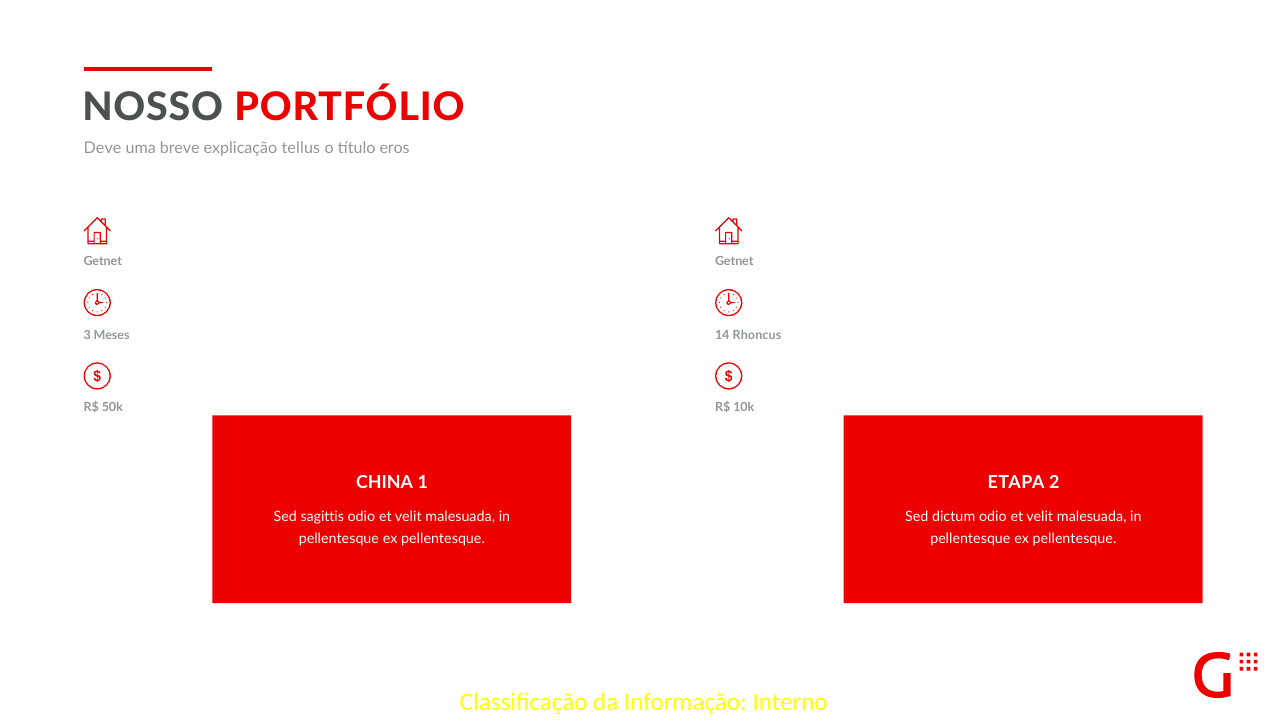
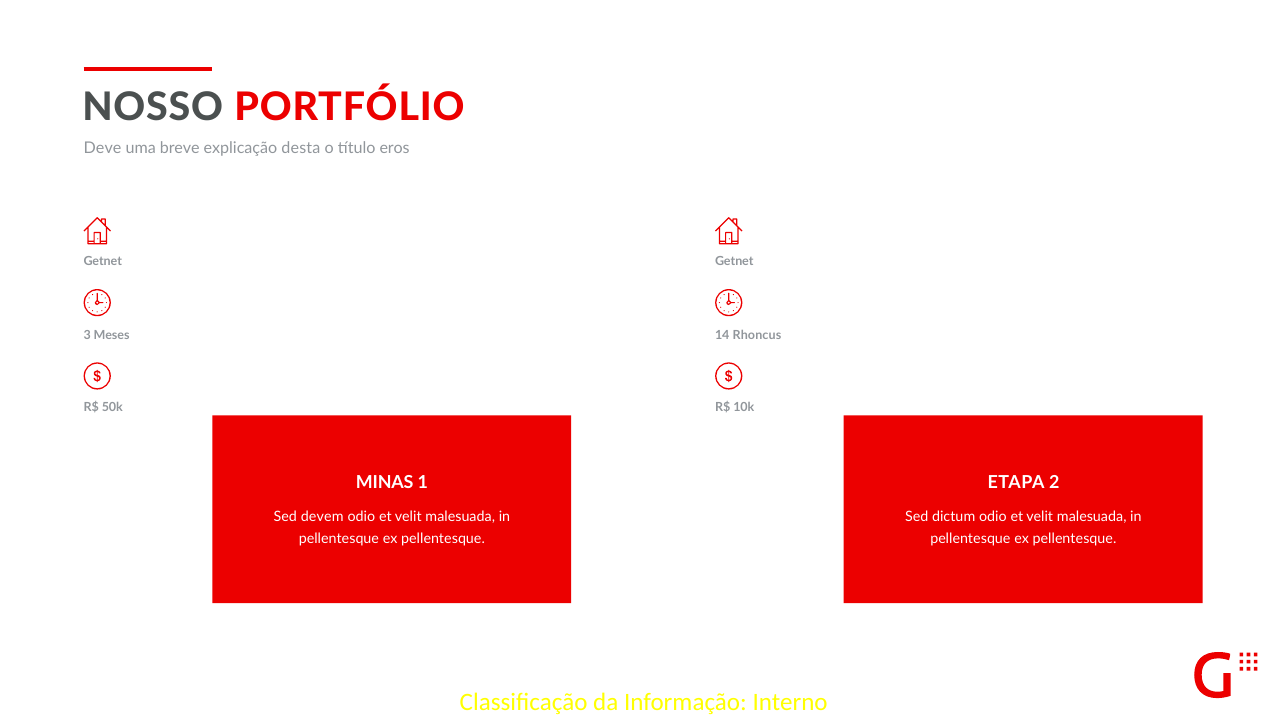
tellus: tellus -> desta
CHINA: CHINA -> MINAS
sagittis: sagittis -> devem
